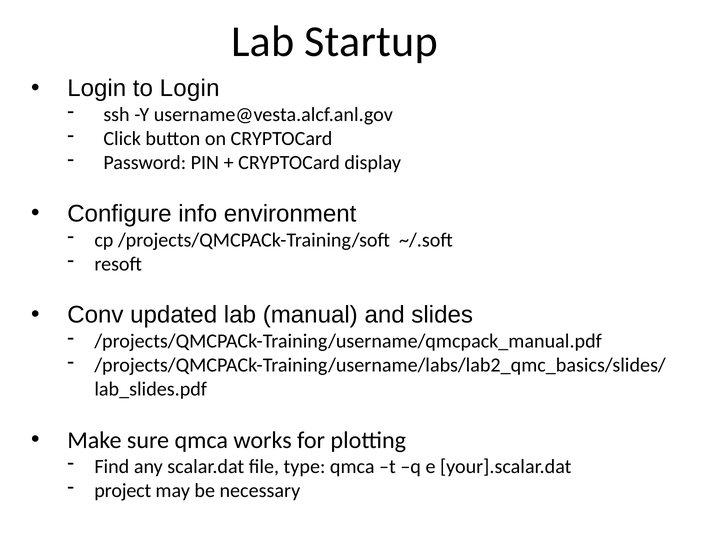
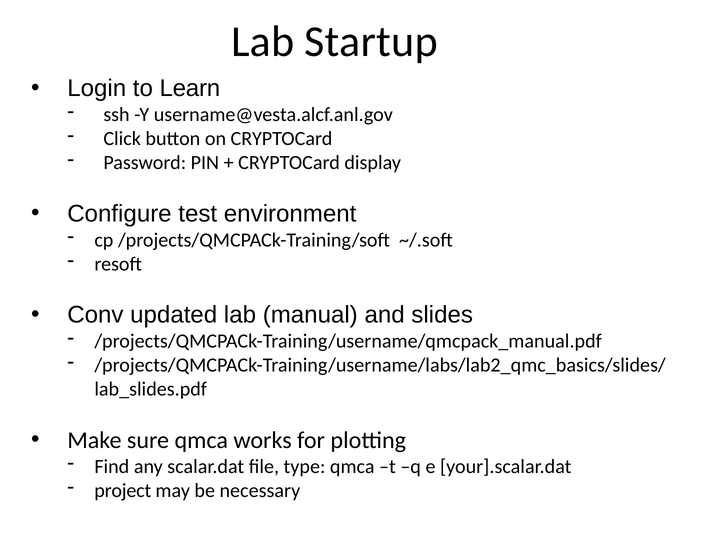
to Login: Login -> Learn
info: info -> test
